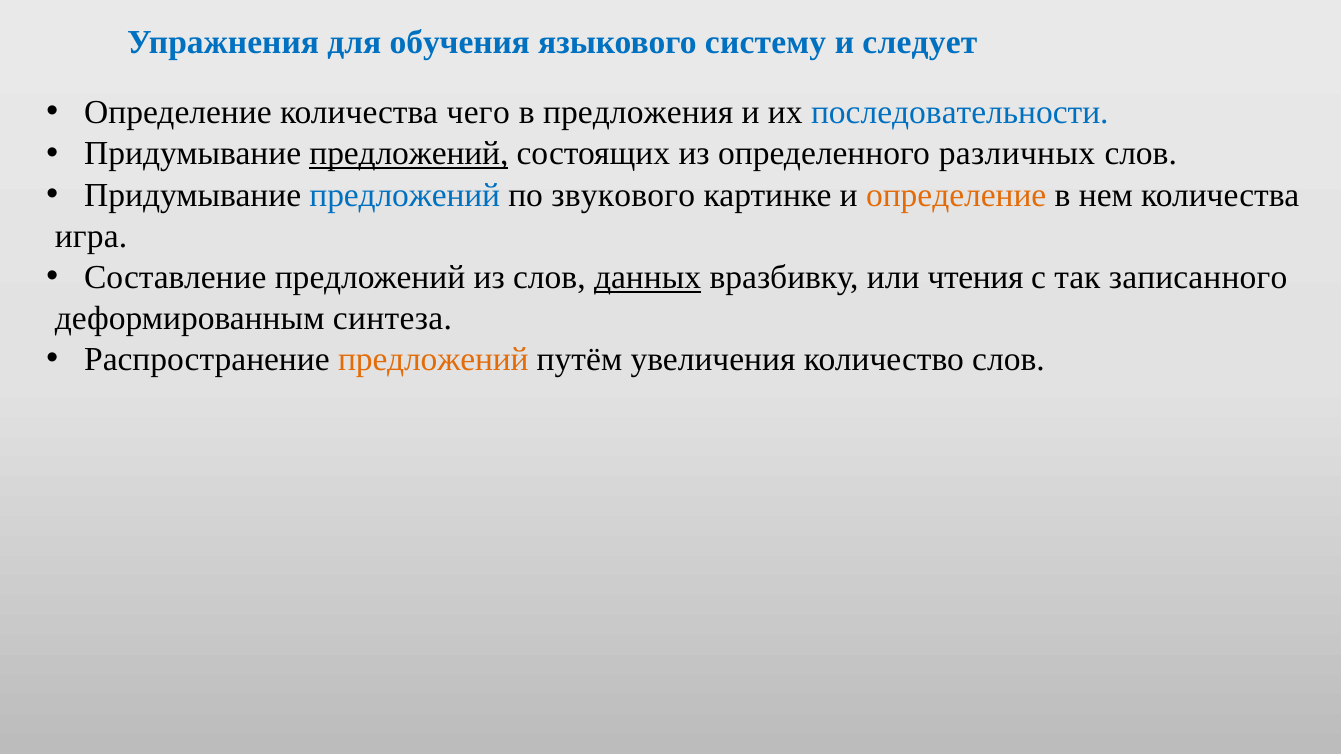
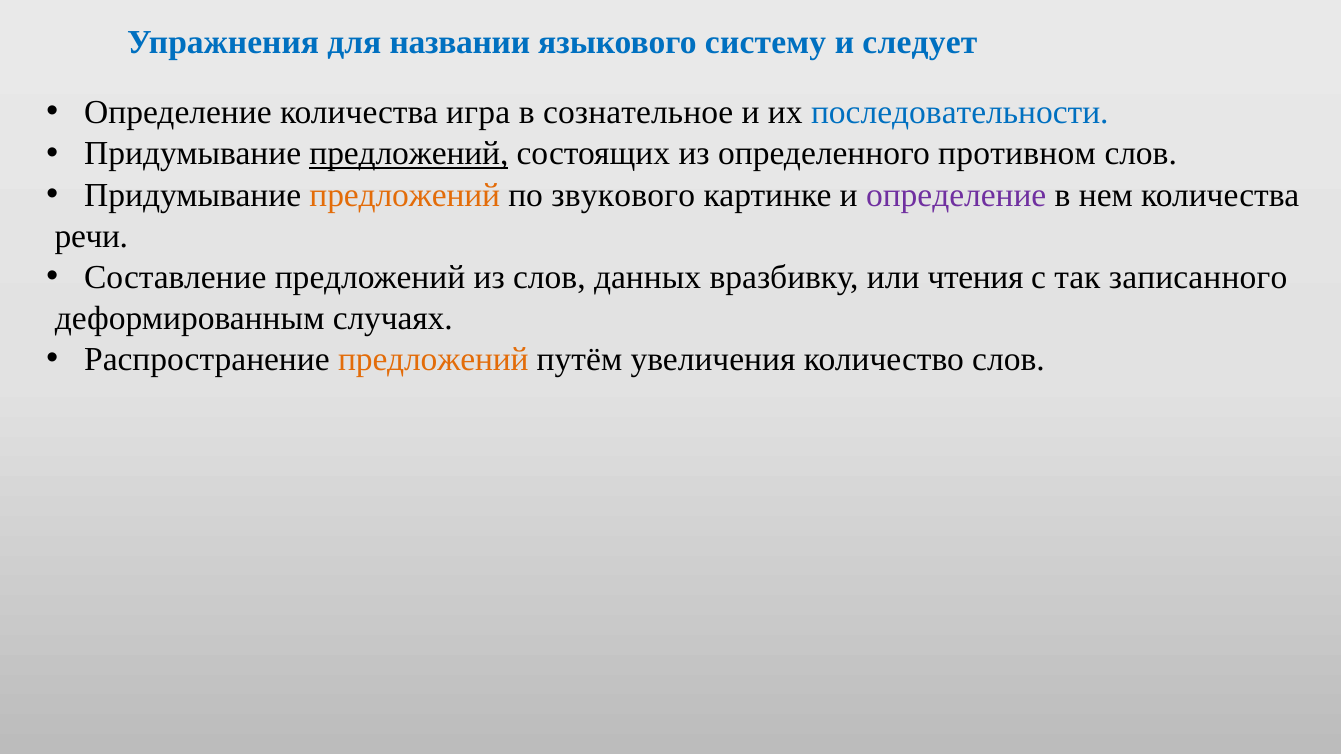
обучения: обучения -> названии
чего: чего -> игра
предложения: предложения -> сознательное
различных: различных -> противном
предложений at (405, 195) colour: blue -> orange
определение at (956, 195) colour: orange -> purple
игра: игра -> речи
данных underline: present -> none
синтеза: синтеза -> случаях
